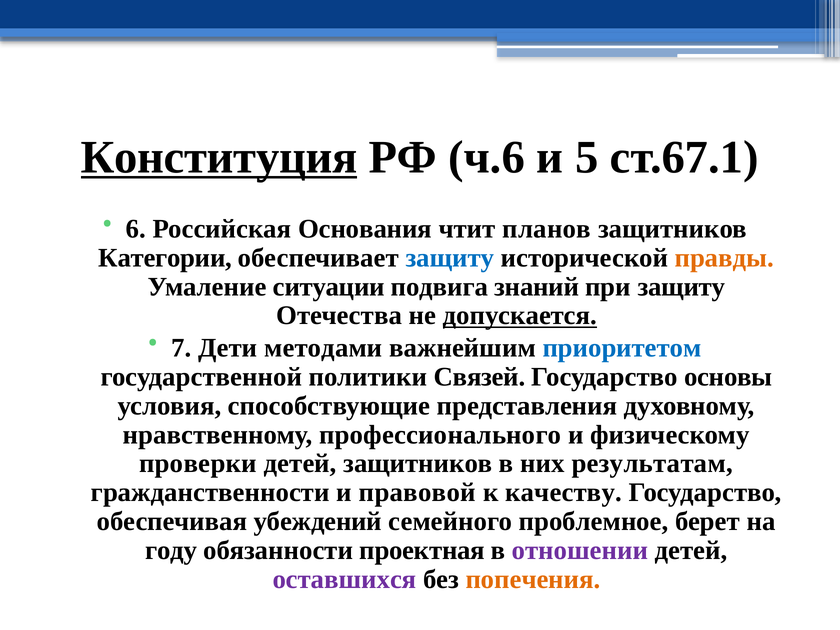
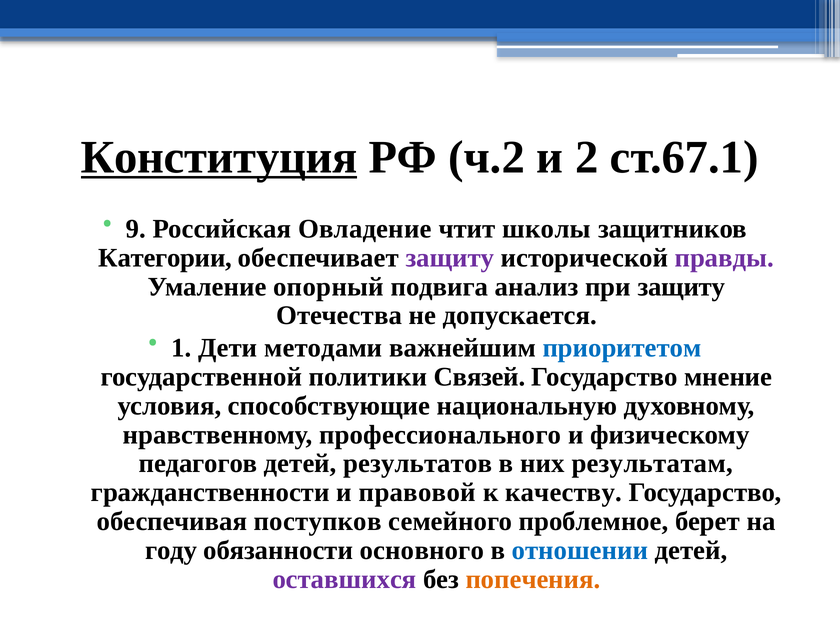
ч.6: ч.6 -> ч.2
5: 5 -> 2
6: 6 -> 9
Основания: Основания -> Овладение
планов: планов -> школы
защиту at (450, 258) colour: blue -> purple
правды colour: orange -> purple
ситуации: ситуации -> опорный
знаний: знаний -> анализ
допускается underline: present -> none
7: 7 -> 1
основы: основы -> мнение
представления: представления -> национальную
проверки: проверки -> педагогов
детей защитников: защитников -> результатов
убеждений: убеждений -> поступков
проектная: проектная -> основного
отношении colour: purple -> blue
